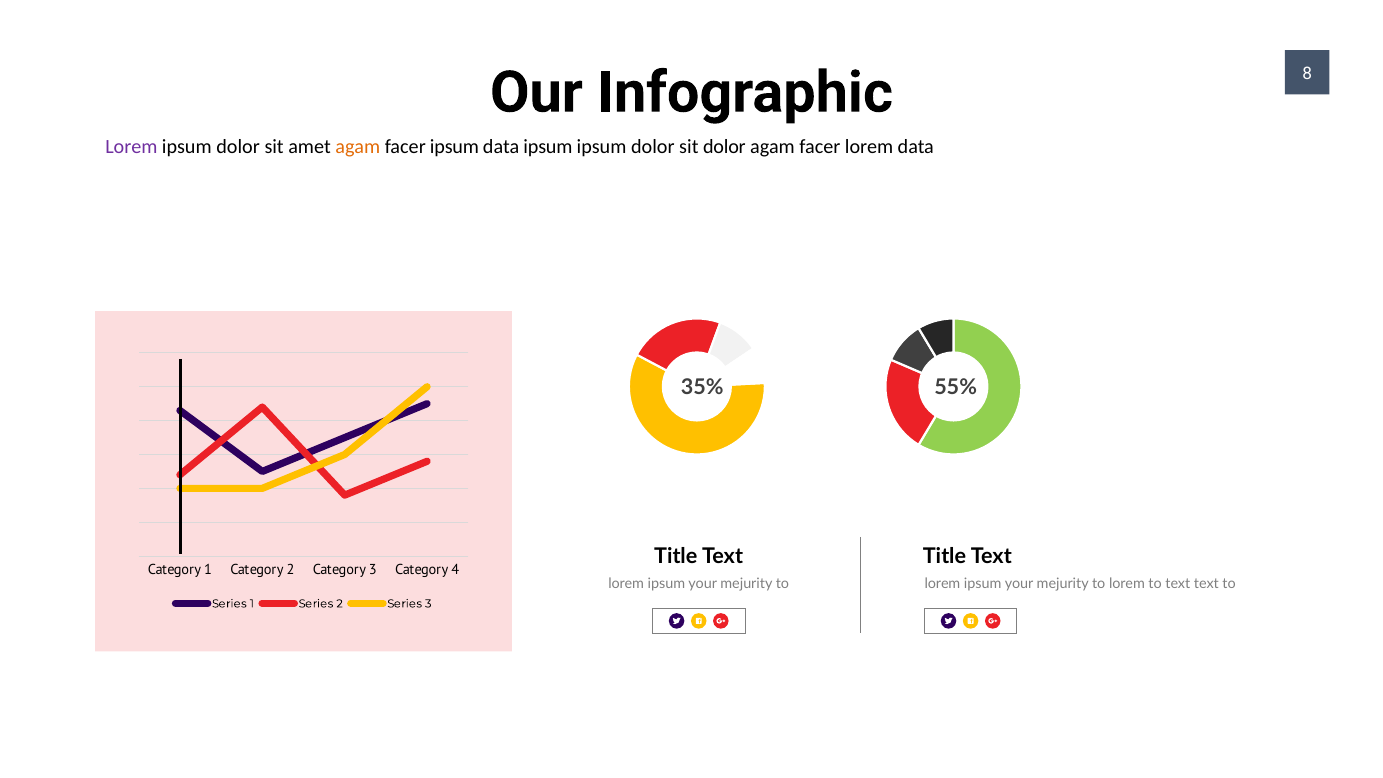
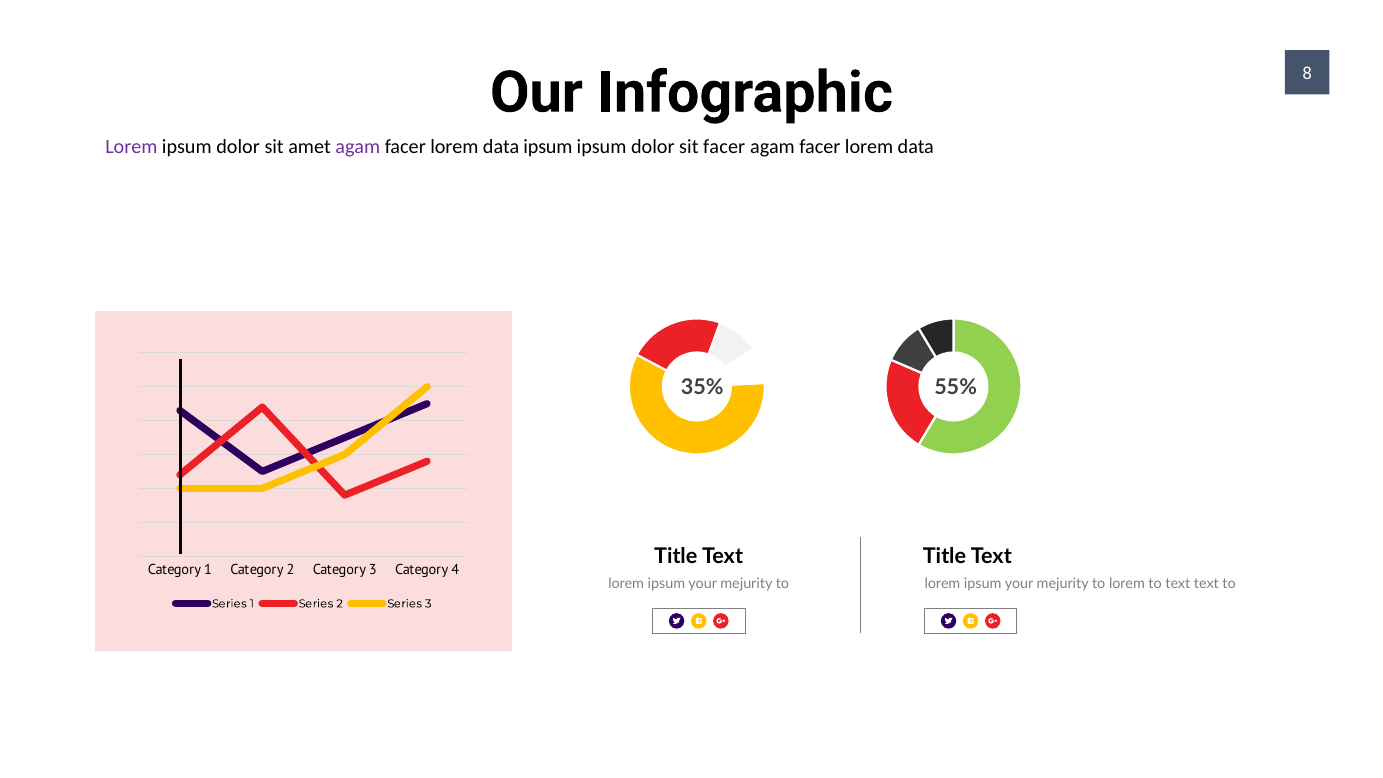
agam at (358, 147) colour: orange -> purple
ipsum at (454, 147): ipsum -> lorem
sit dolor: dolor -> facer
